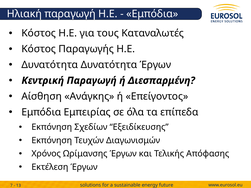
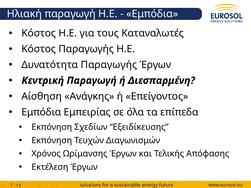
Δυνατότητα Δυνατότητα: Δυνατότητα -> Παραγωγής
